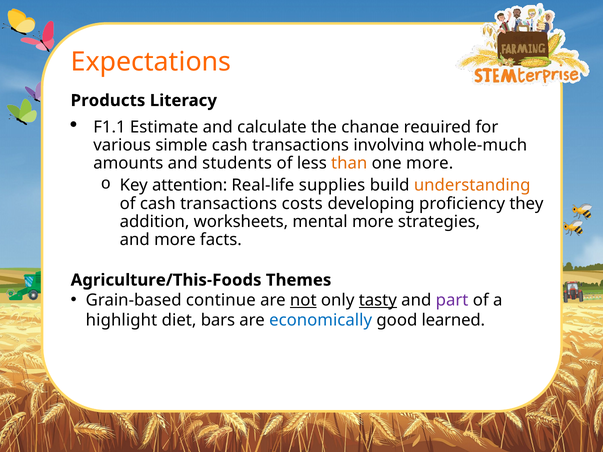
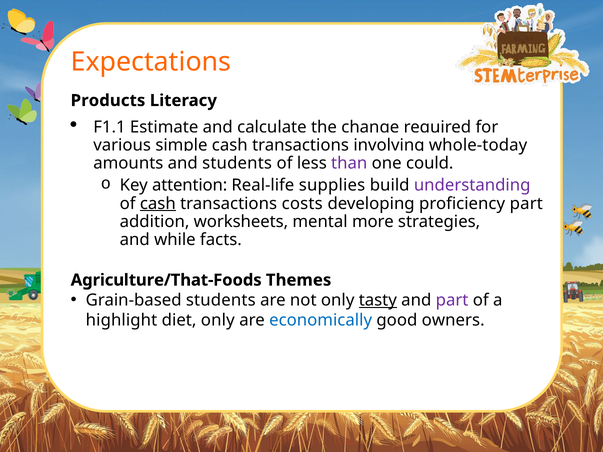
whole-much: whole-much -> whole-today
than colour: orange -> purple
one more: more -> could
understanding colour: orange -> purple
cash at (158, 204) underline: none -> present
proficiency they: they -> part
and more: more -> while
Agriculture/This-Foods: Agriculture/This-Foods -> Agriculture/That-Foods
Grain-based continue: continue -> students
not underline: present -> none
diet bars: bars -> only
learned: learned -> owners
